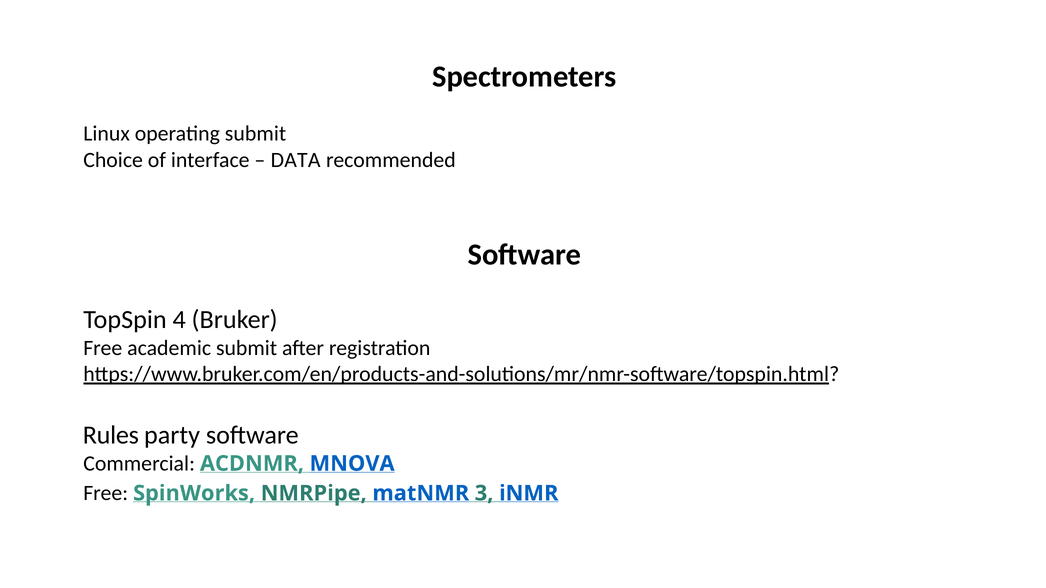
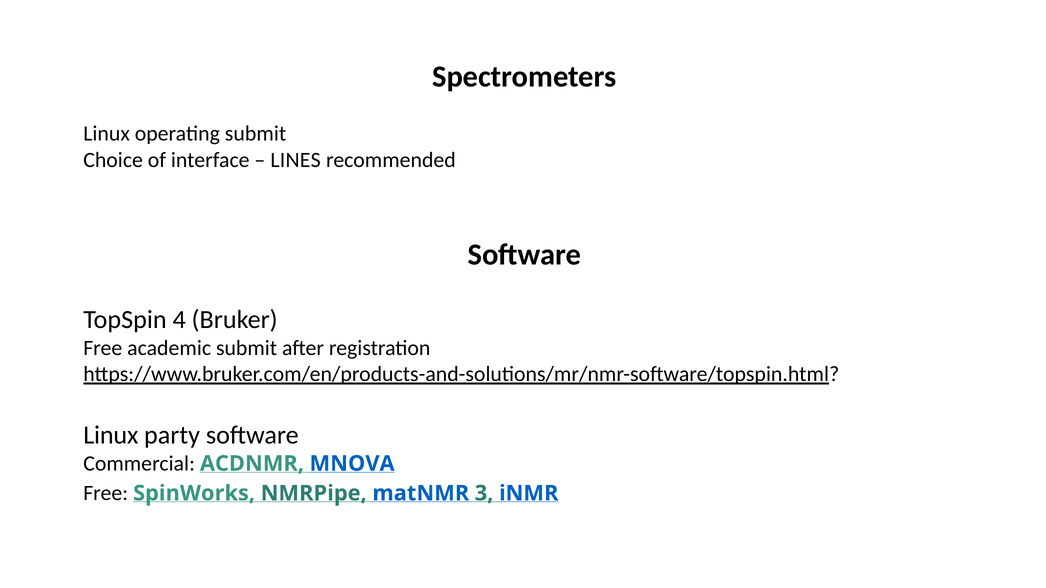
DATA: DATA -> LINES
Rules at (111, 435): Rules -> Linux
